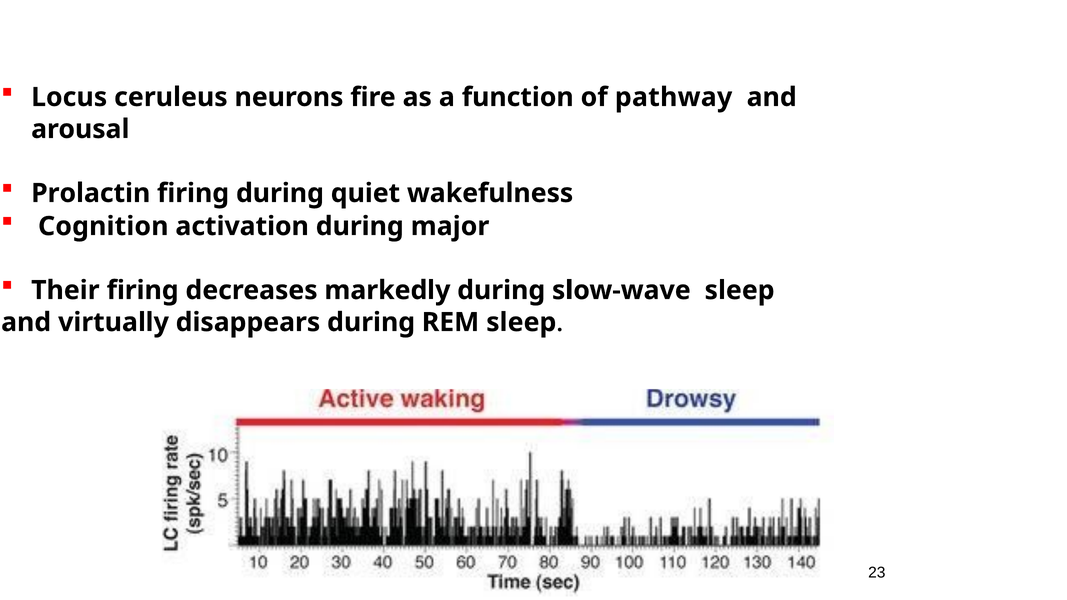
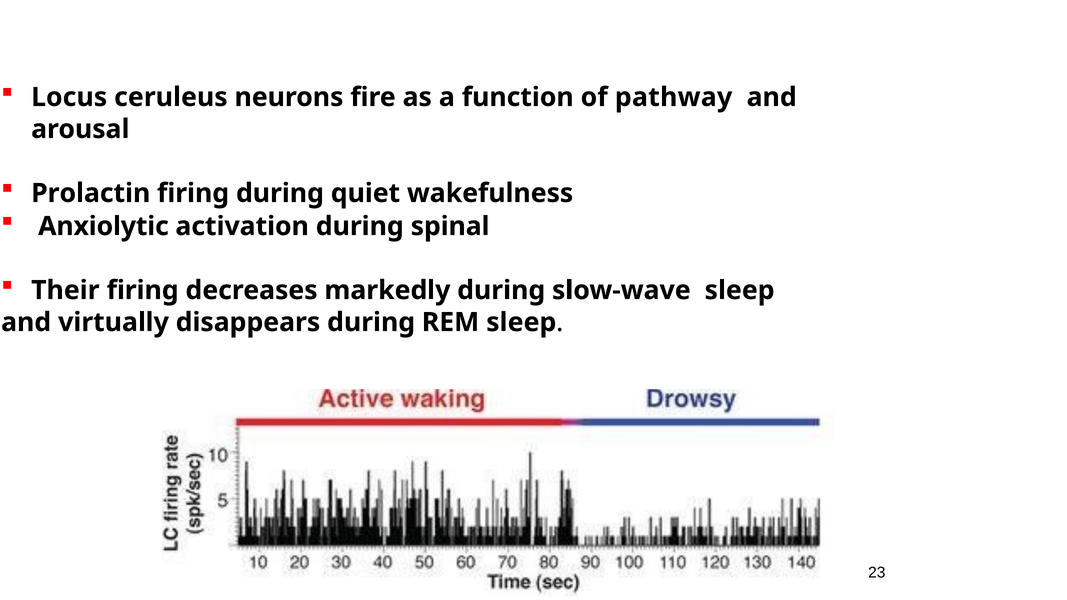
Cognition: Cognition -> Anxiolytic
major: major -> spinal
